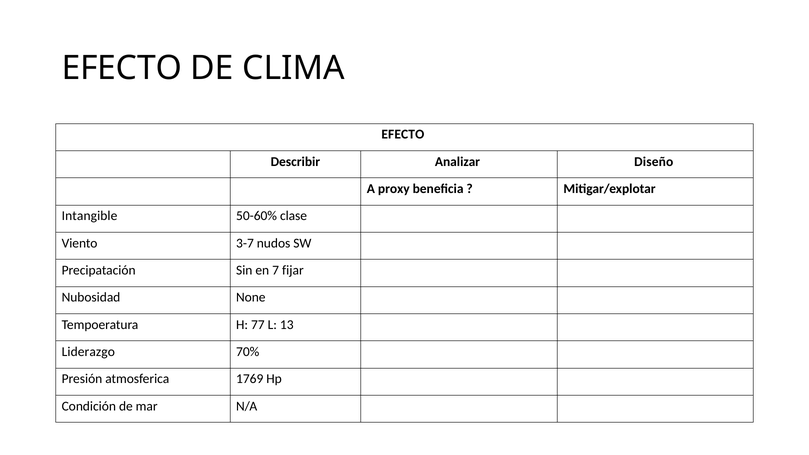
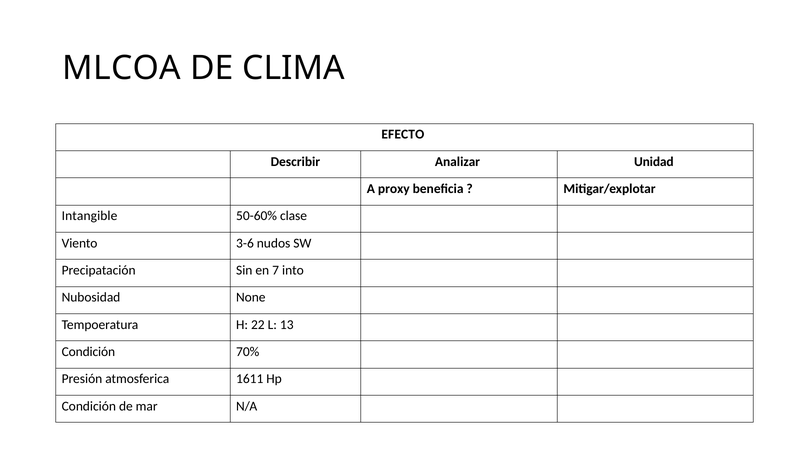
EFECTO at (122, 68): EFECTO -> MLCOA
Diseño: Diseño -> Unidad
3-7: 3-7 -> 3-6
fijar: fijar -> into
77: 77 -> 22
Liderazgo at (88, 352): Liderazgo -> Condición
1769: 1769 -> 1611
